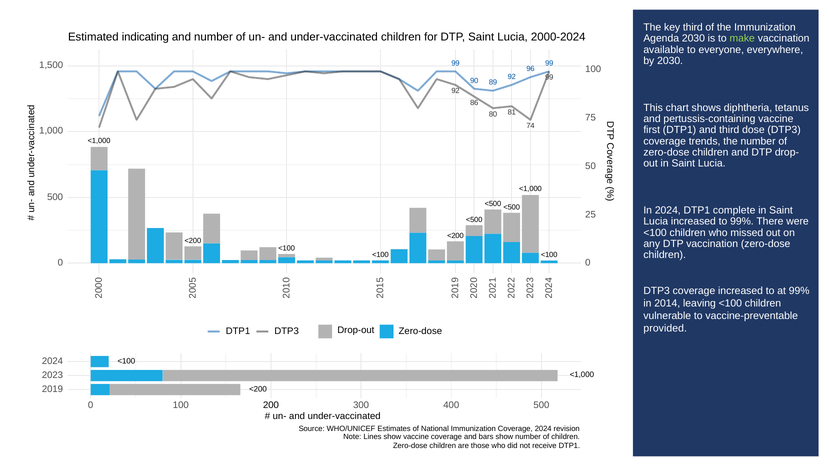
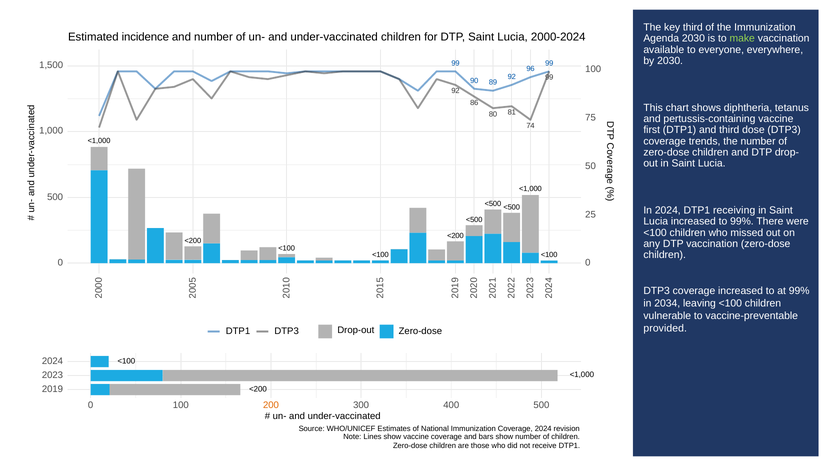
indicating: indicating -> incidence
complete: complete -> receiving
2014: 2014 -> 2034
200 colour: black -> orange
